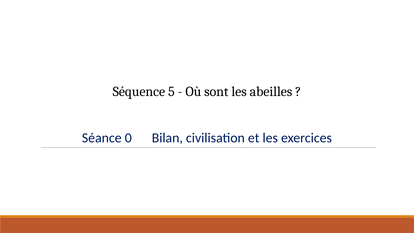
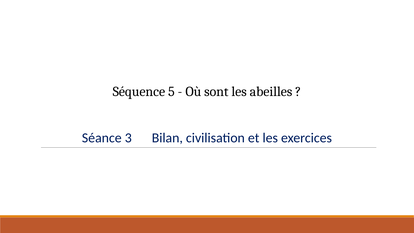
0: 0 -> 3
